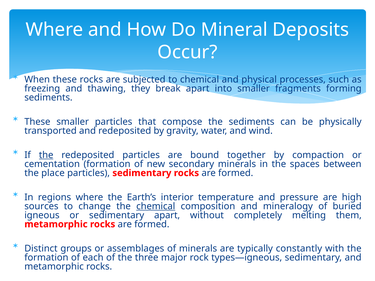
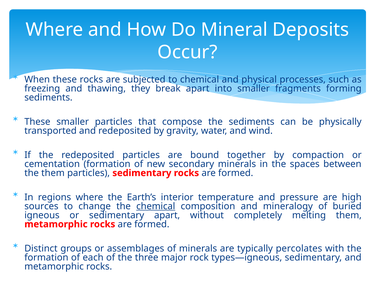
the at (46, 155) underline: present -> none
the place: place -> them
constantly: constantly -> percolates
